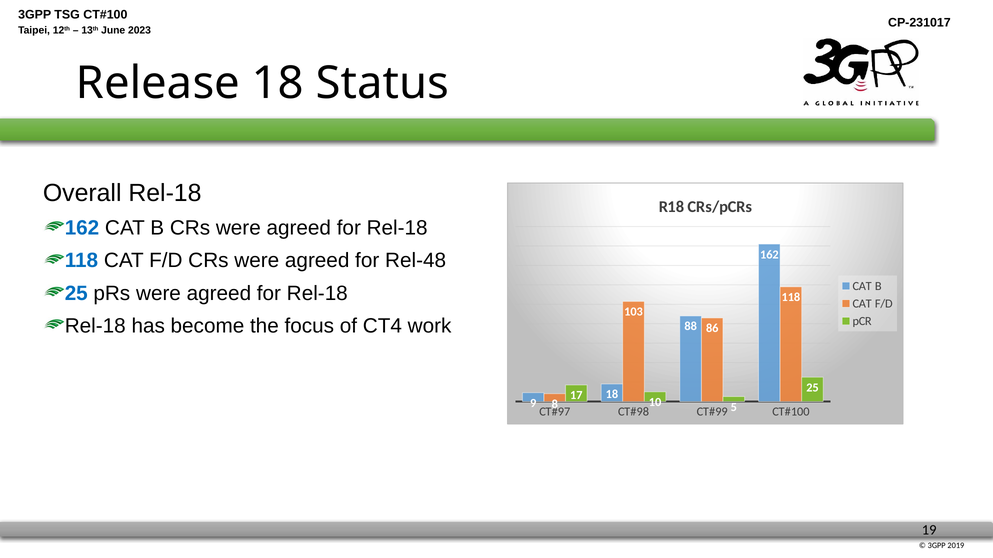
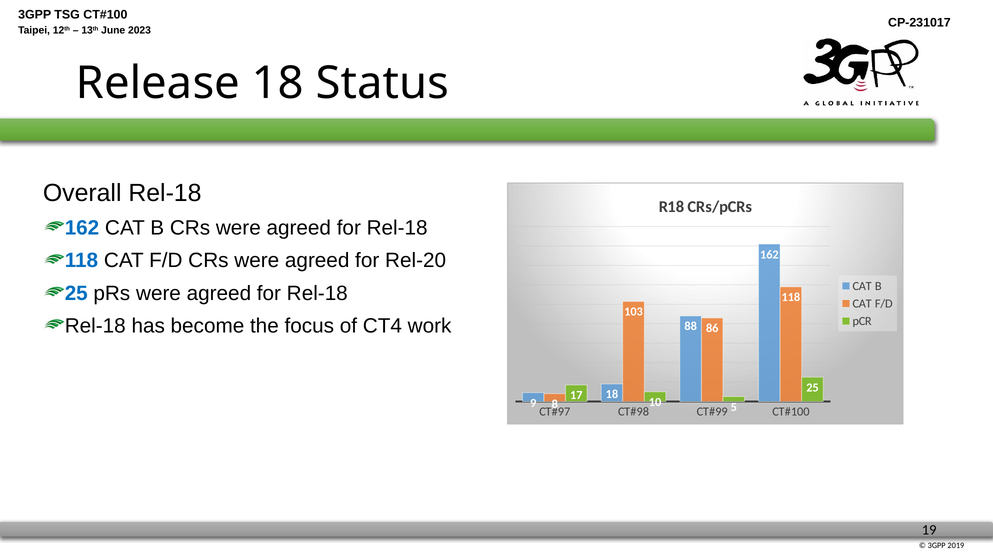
Rel-48: Rel-48 -> Rel-20
